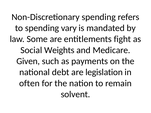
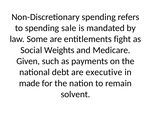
vary: vary -> sale
legislation: legislation -> executive
often: often -> made
